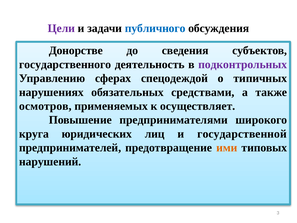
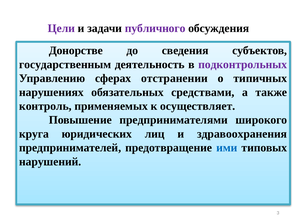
публичного colour: blue -> purple
государственного: государственного -> государственным
спецодеждой: спецодеждой -> отстранении
осмотров: осмотров -> контроль
государственной: государственной -> здравоохранения
ими colour: orange -> blue
